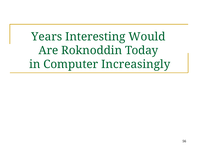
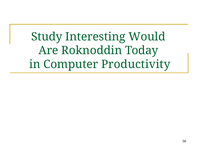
Years: Years -> Study
Increasingly: Increasingly -> Productivity
